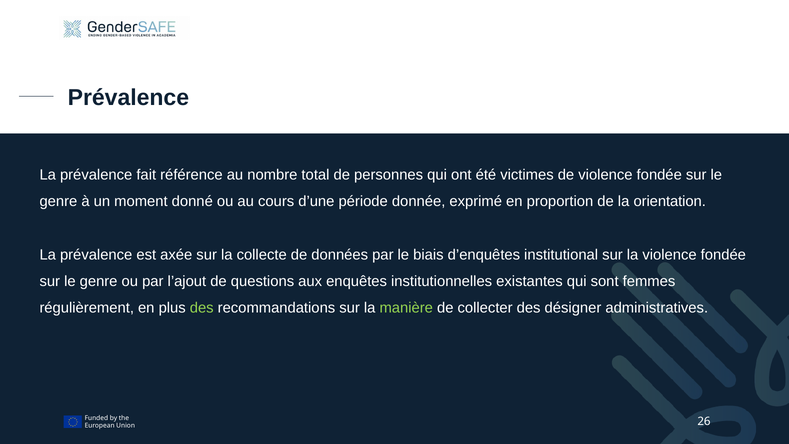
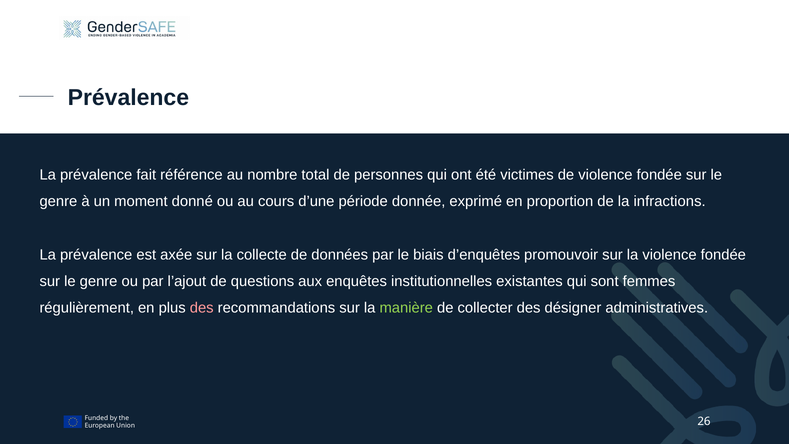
orientation: orientation -> infractions
institutional: institutional -> promouvoir
des at (202, 308) colour: light green -> pink
